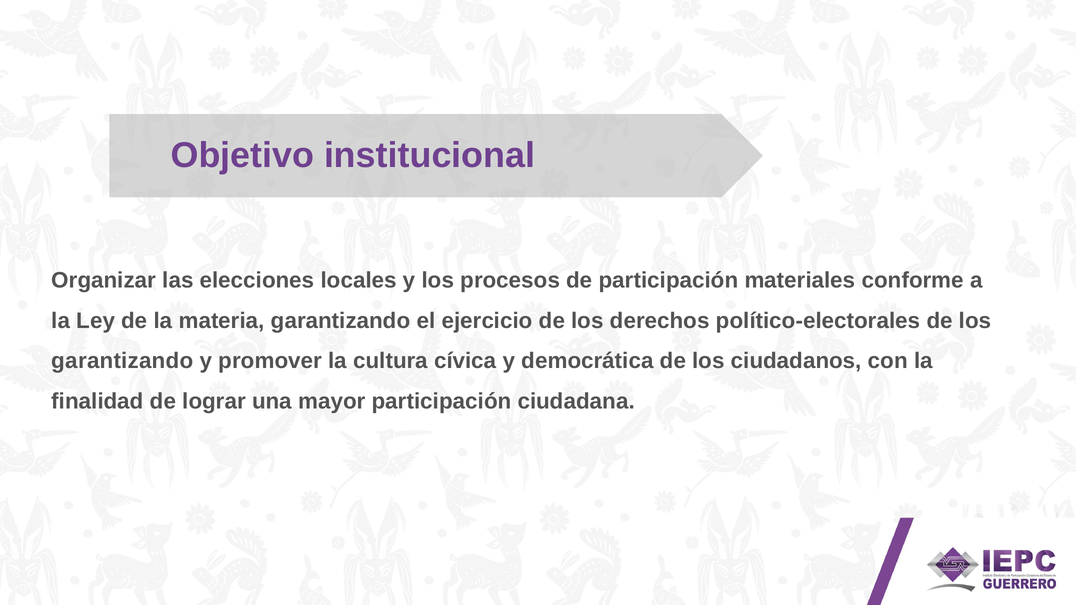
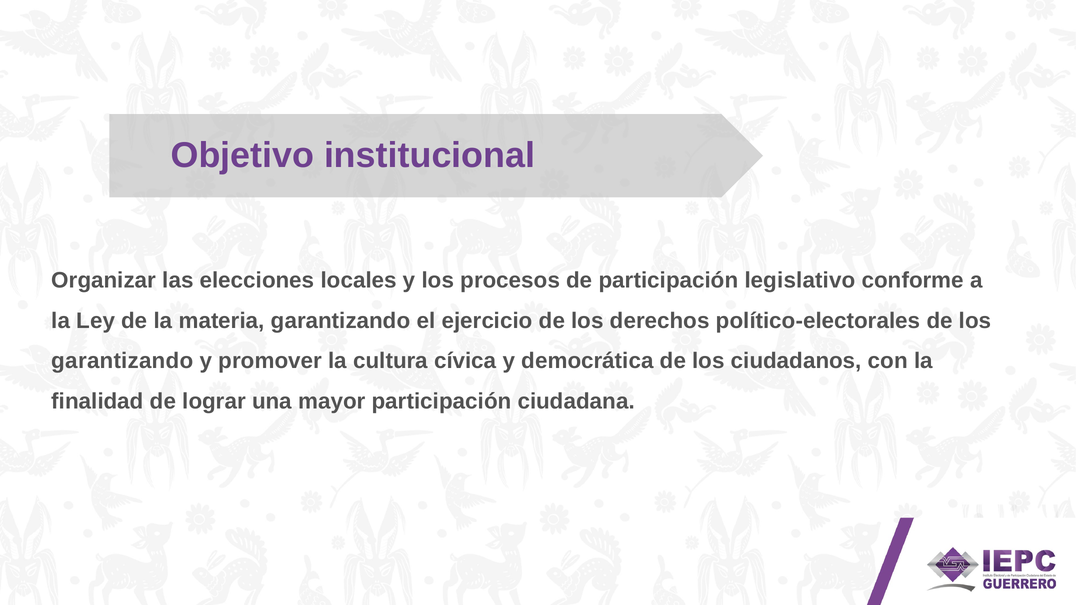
materiales: materiales -> legislativo
